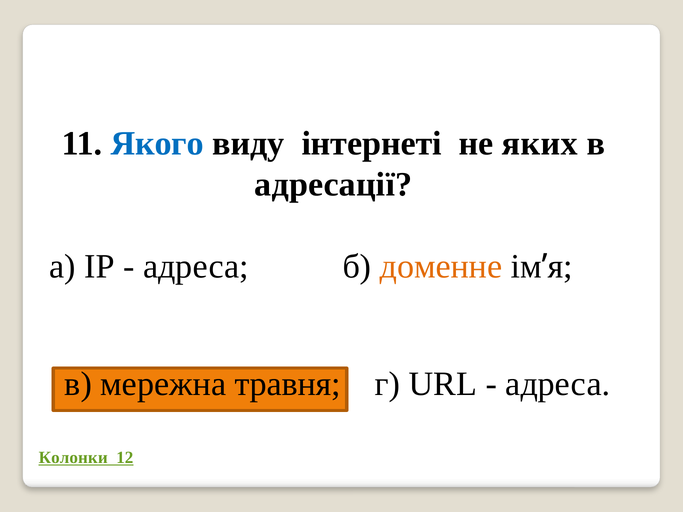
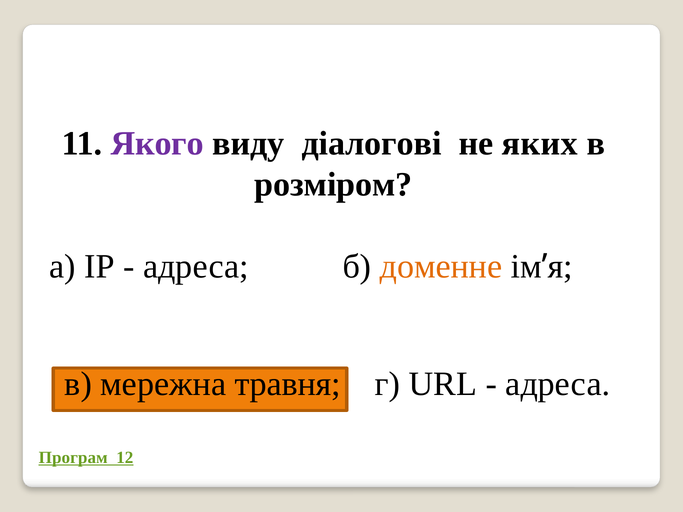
Якого colour: blue -> purple
інтернеті: інтернеті -> діалогові
адресації: адресації -> розміром
Колонки: Колонки -> Програм
